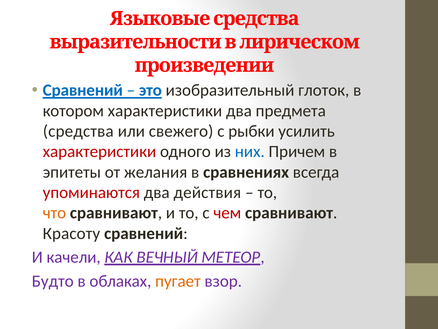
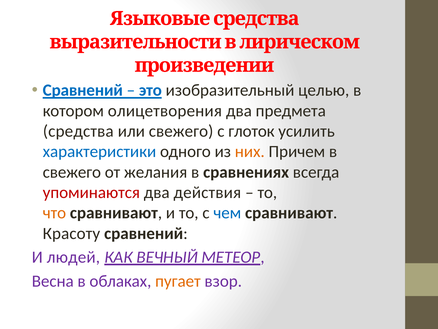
глоток: глоток -> целью
котором характеристики: характеристики -> олицетворения
рыбки: рыбки -> глоток
характеристики at (99, 151) colour: red -> blue
них colour: blue -> orange
эпитеты at (72, 172): эпитеты -> свежего
чем colour: red -> blue
качели: качели -> людей
Будто: Будто -> Весна
